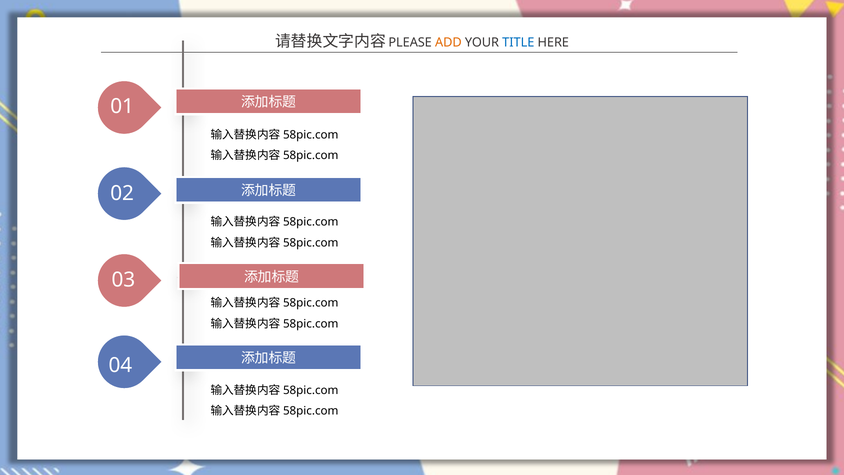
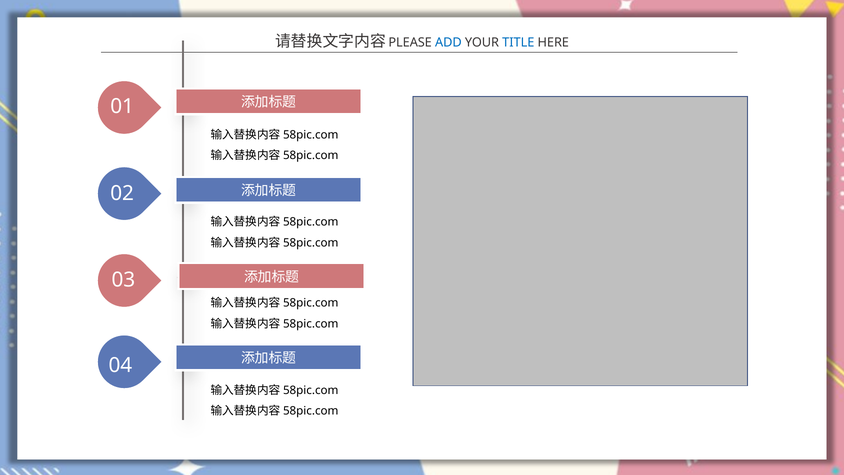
ADD colour: orange -> blue
